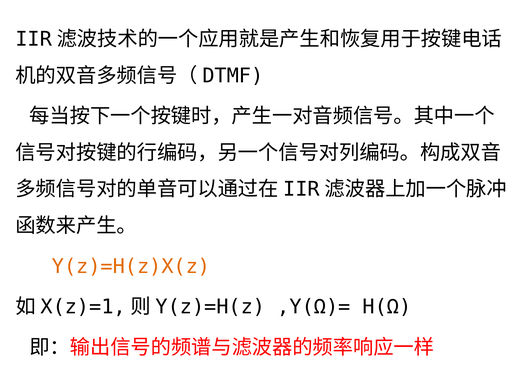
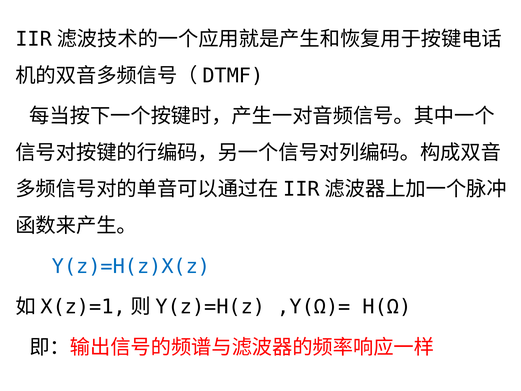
Y(z)=H(z)X(z colour: orange -> blue
